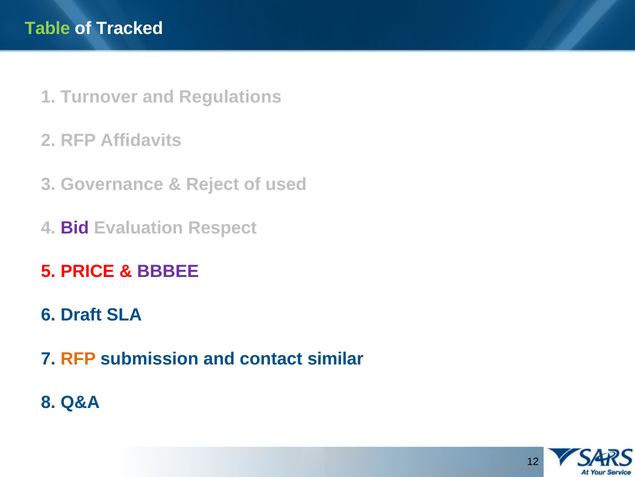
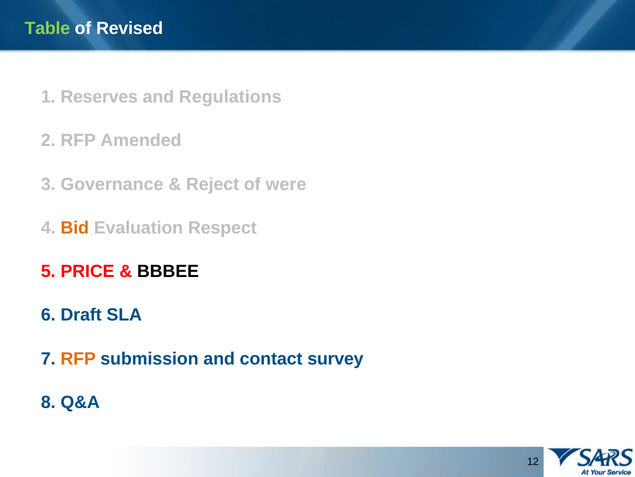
Tracked: Tracked -> Revised
Turnover: Turnover -> Reserves
Affidavits: Affidavits -> Amended
used: used -> were
Bid colour: purple -> orange
BBBEE colour: purple -> black
similar: similar -> survey
